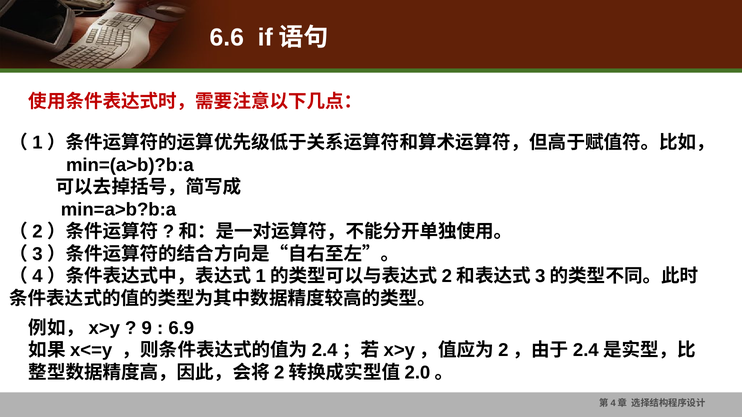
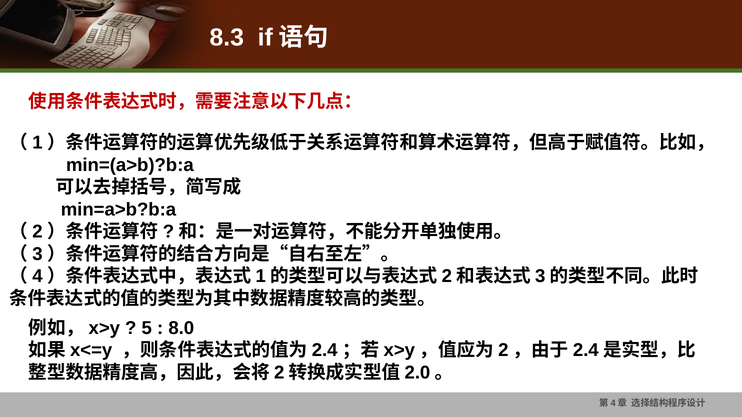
6.6: 6.6 -> 8.3
9: 9 -> 5
6.9: 6.9 -> 8.0
